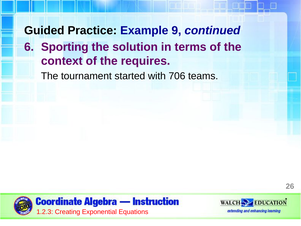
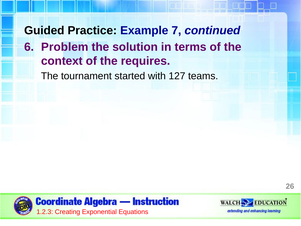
9: 9 -> 7
Sporting: Sporting -> Problem
706: 706 -> 127
